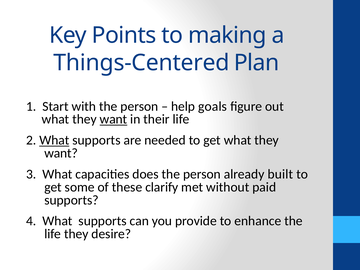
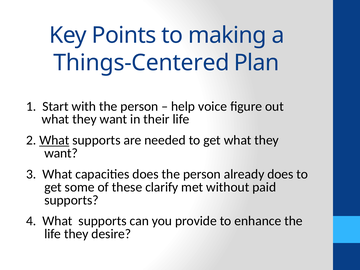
goals: goals -> voice
want at (113, 119) underline: present -> none
already built: built -> does
